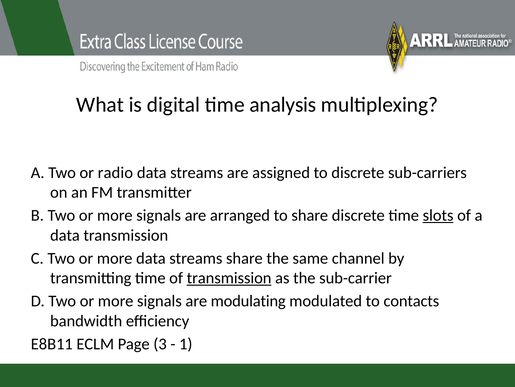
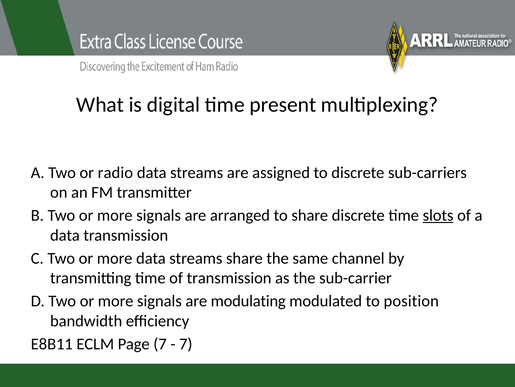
analysis: analysis -> present
transmission at (229, 278) underline: present -> none
contacts: contacts -> position
Page 3: 3 -> 7
1 at (186, 343): 1 -> 7
